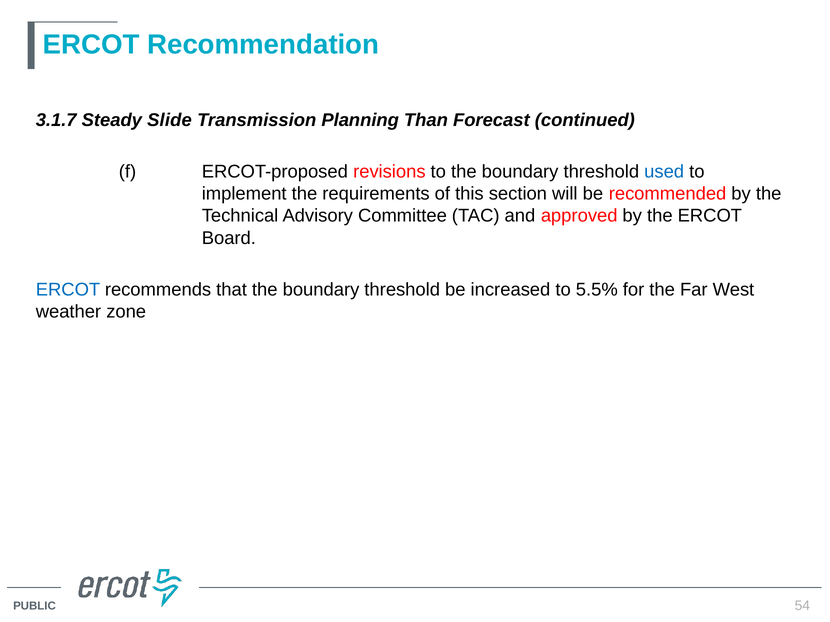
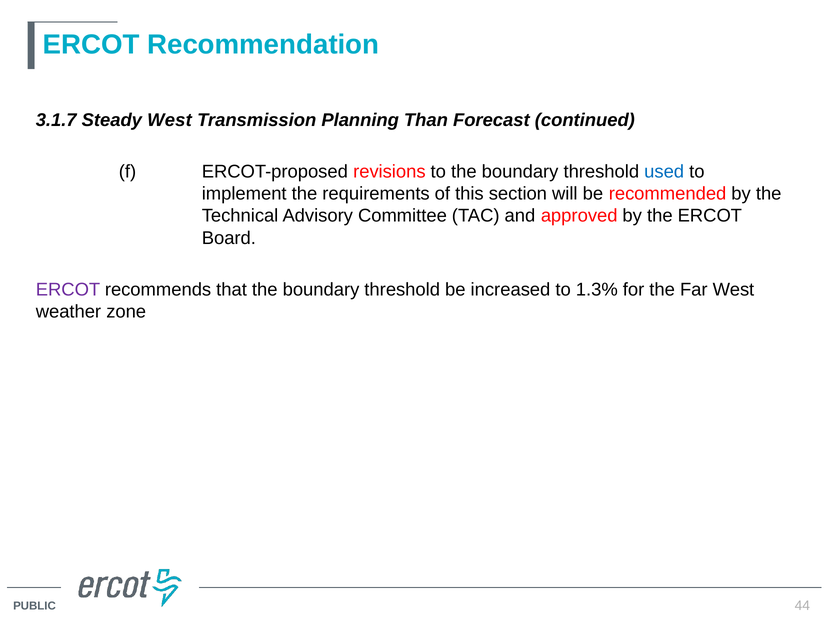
Steady Slide: Slide -> West
ERCOT at (68, 290) colour: blue -> purple
5.5%: 5.5% -> 1.3%
54: 54 -> 44
